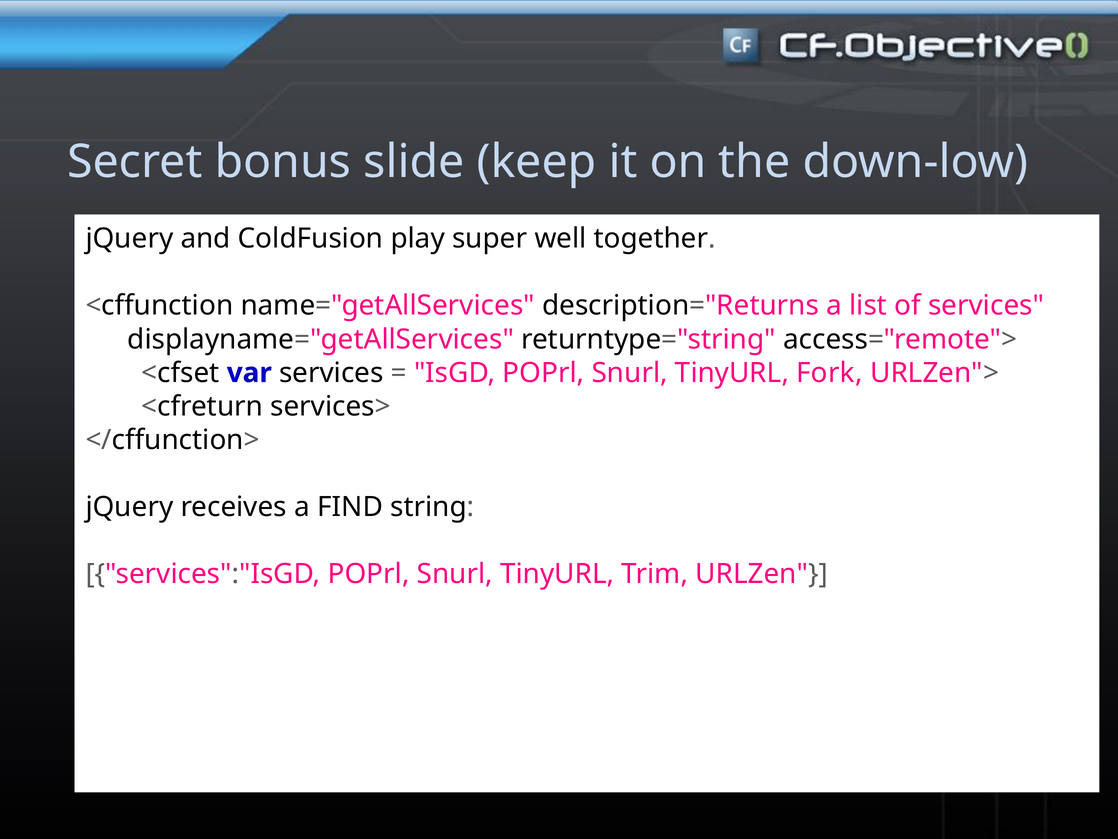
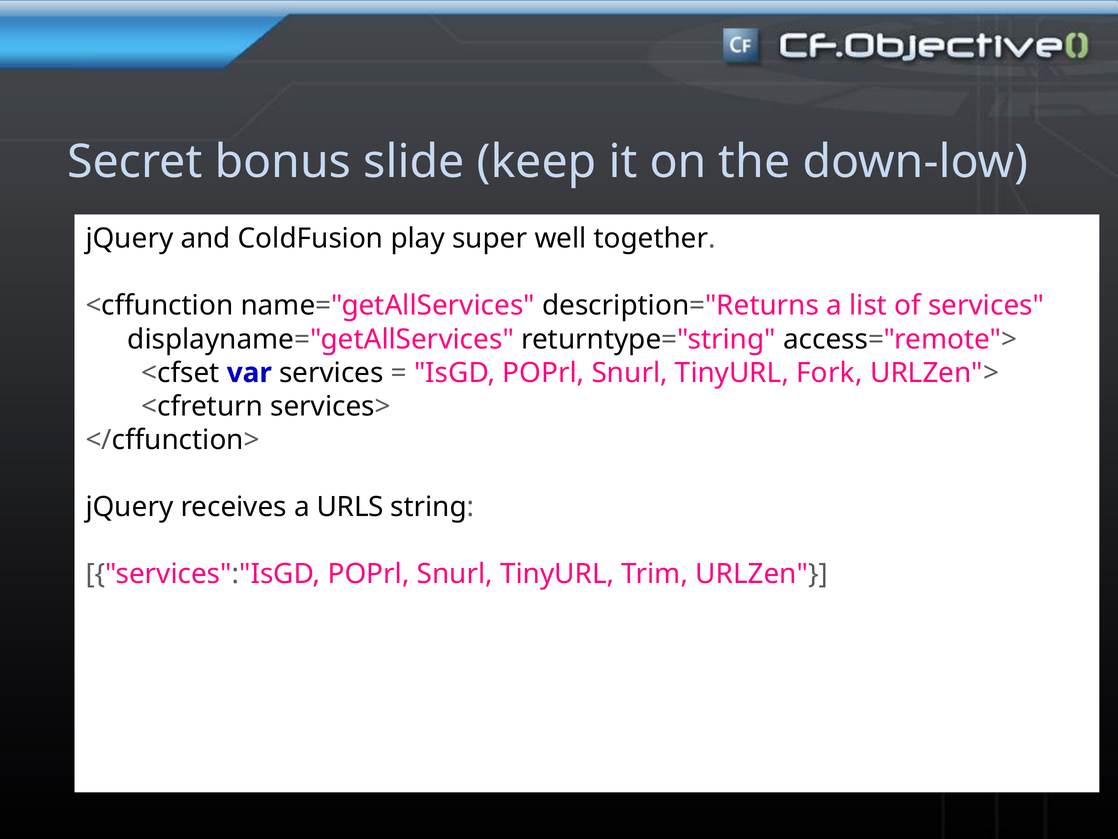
FIND: FIND -> URLS
